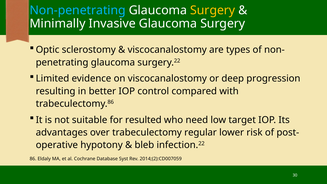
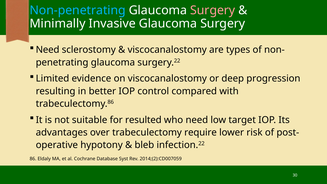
Surgery at (213, 10) colour: yellow -> pink
Optic at (48, 50): Optic -> Need
regular: regular -> require
